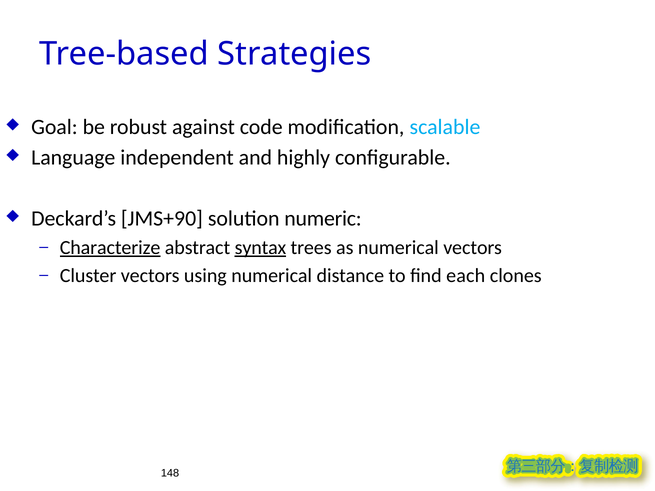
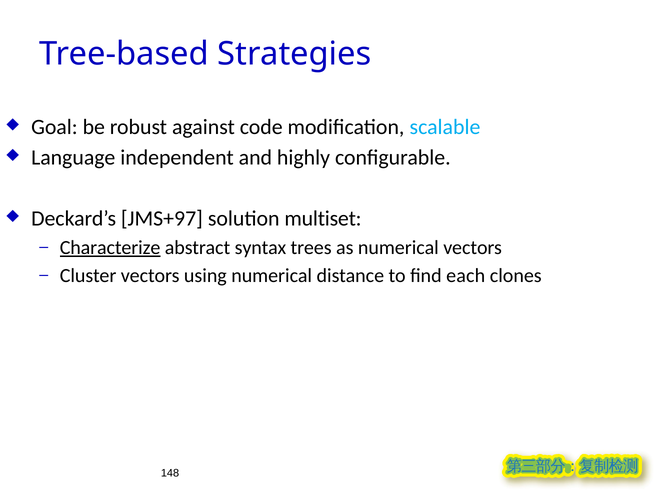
JMS+90: JMS+90 -> JMS+97
numeric: numeric -> multiset
syntax underline: present -> none
